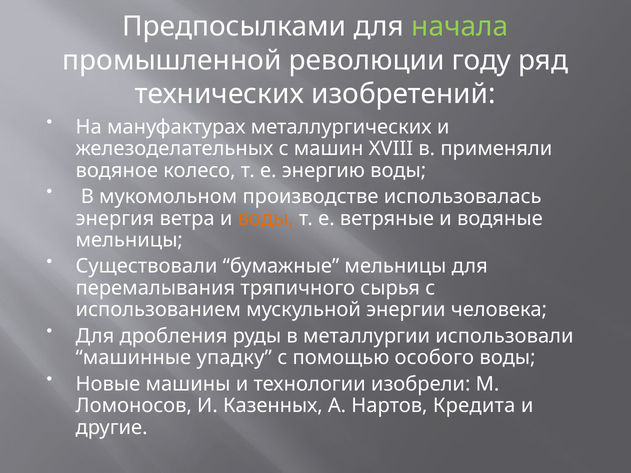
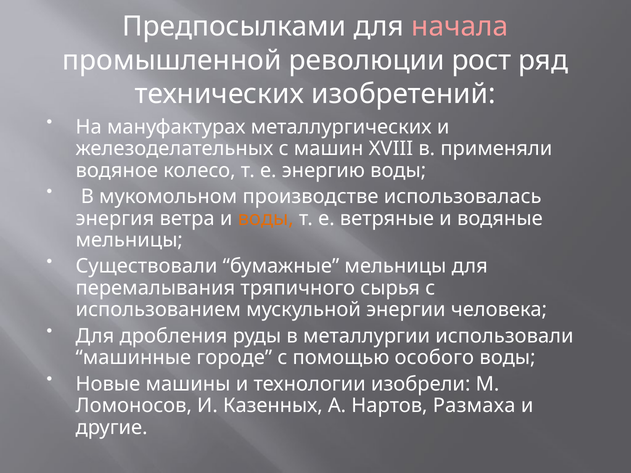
начала colour: light green -> pink
году: году -> рост
упадку: упадку -> городе
Кредита: Кредита -> Размаха
